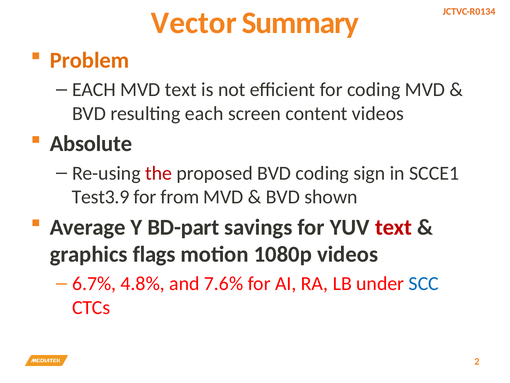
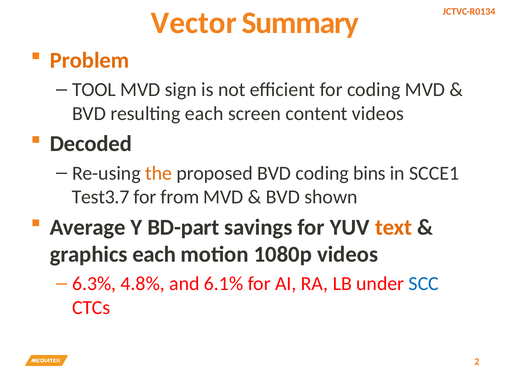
EACH at (94, 90): EACH -> TOOL
MVD text: text -> sign
Absolute: Absolute -> Decoded
the colour: red -> orange
sign: sign -> bins
Test3.9: Test3.9 -> Test3.7
text at (394, 227) colour: red -> orange
graphics flags: flags -> each
6.7%: 6.7% -> 6.3%
7.6%: 7.6% -> 6.1%
